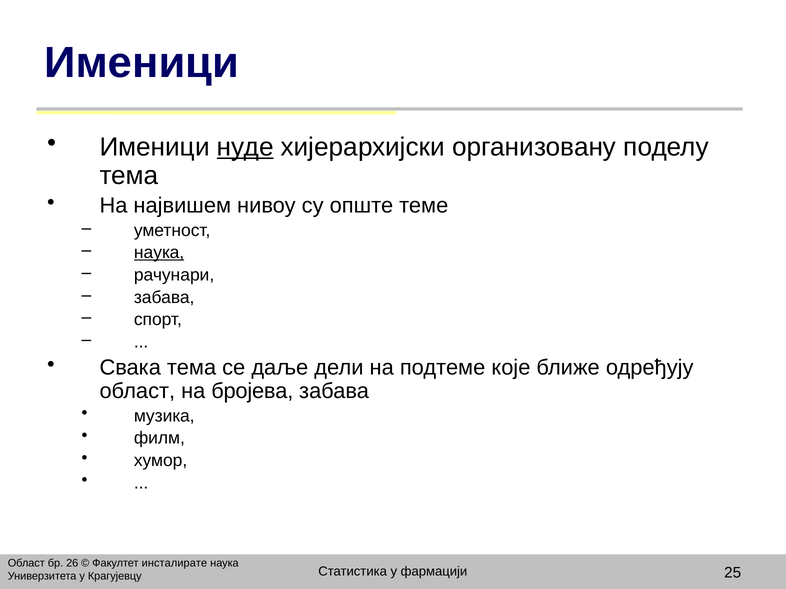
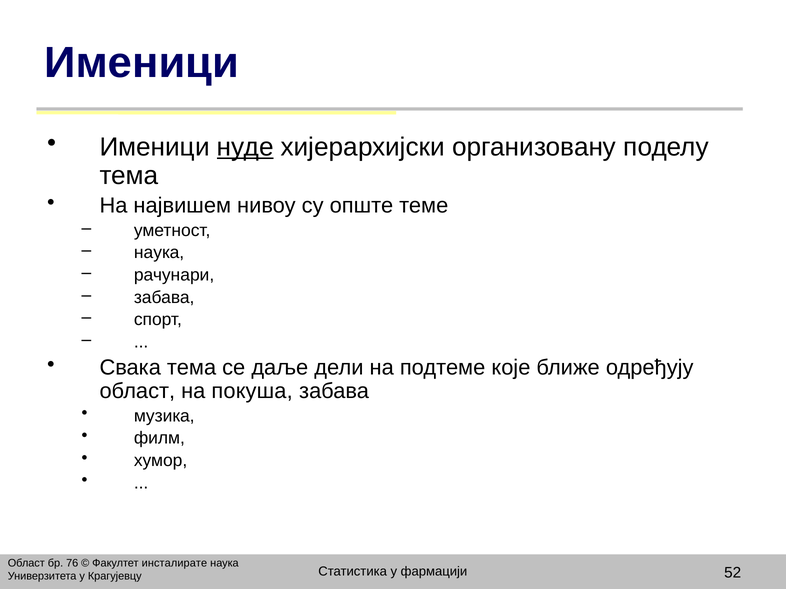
наука at (159, 253) underline: present -> none
бројева: бројева -> покуша
26: 26 -> 76
25: 25 -> 52
